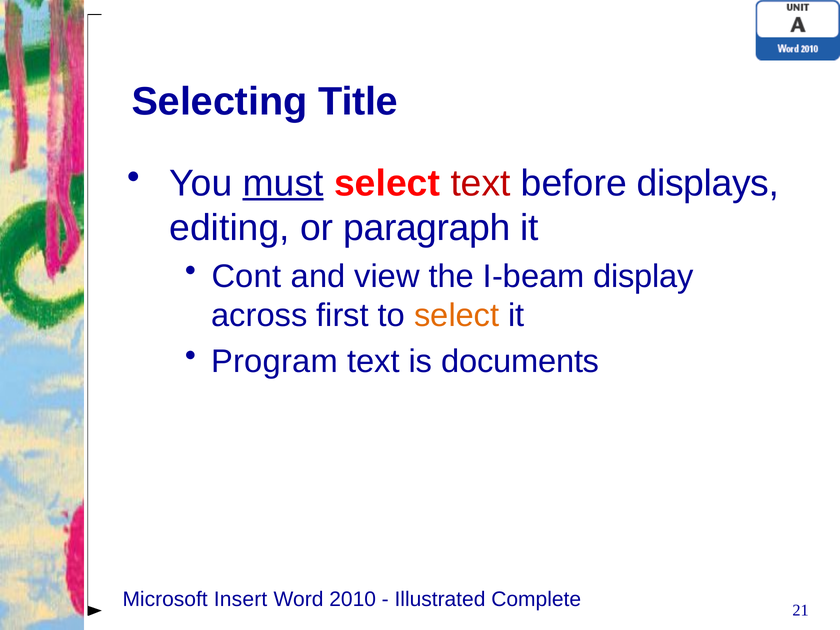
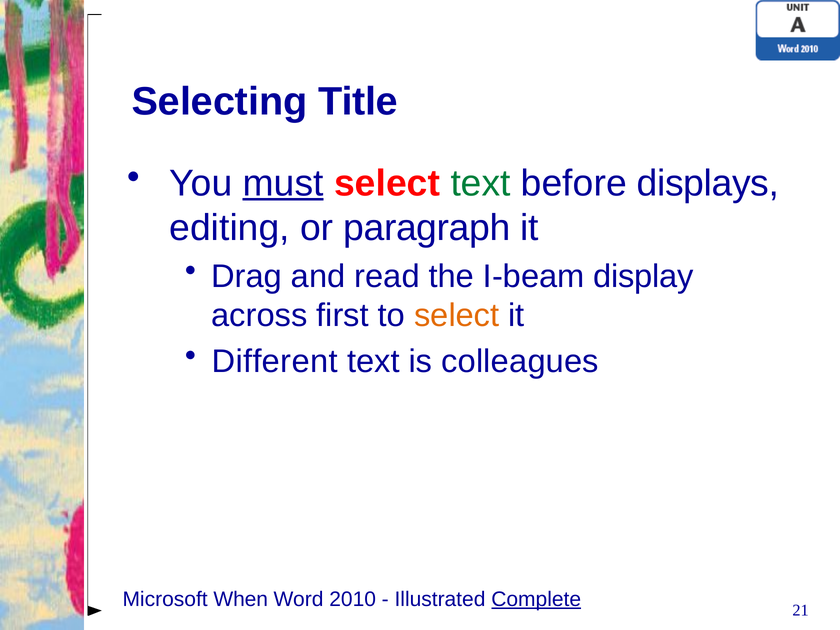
text at (481, 183) colour: red -> green
Cont: Cont -> Drag
view: view -> read
Program: Program -> Different
documents: documents -> colleagues
Insert: Insert -> When
Complete underline: none -> present
